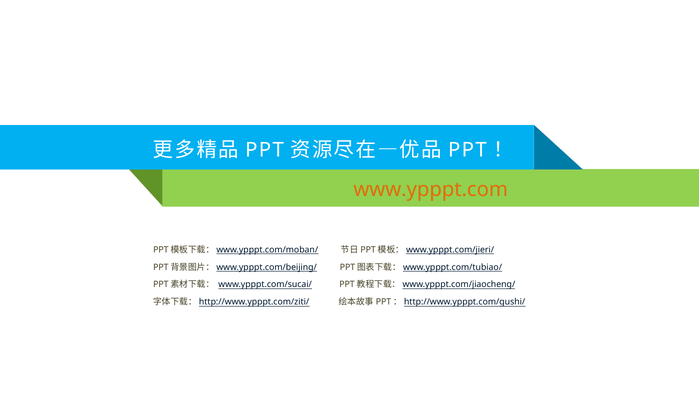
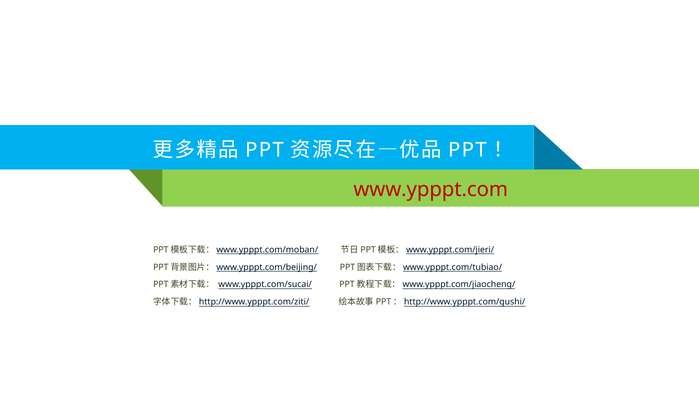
www.ypppt.com colour: orange -> red
